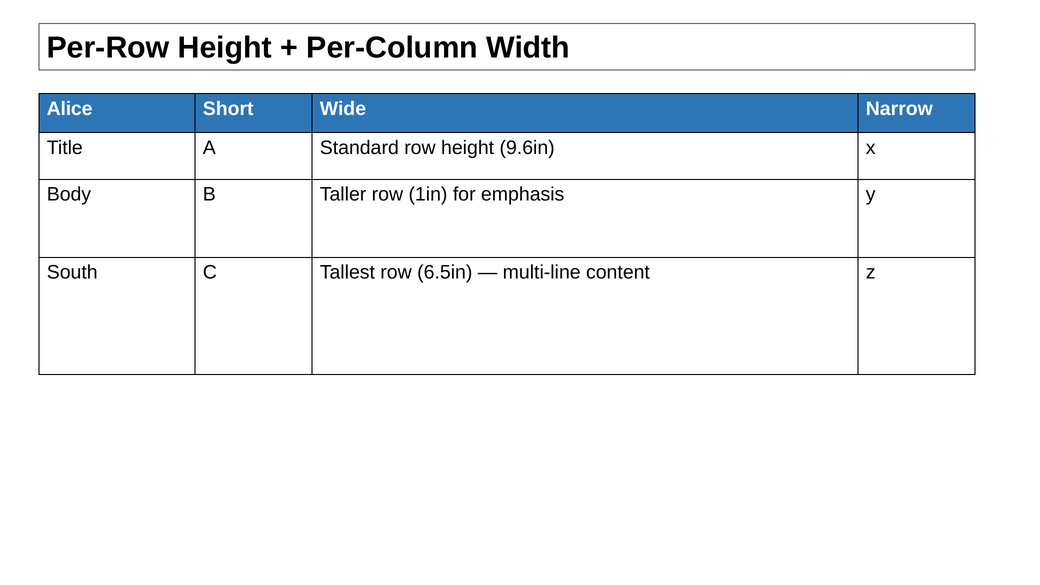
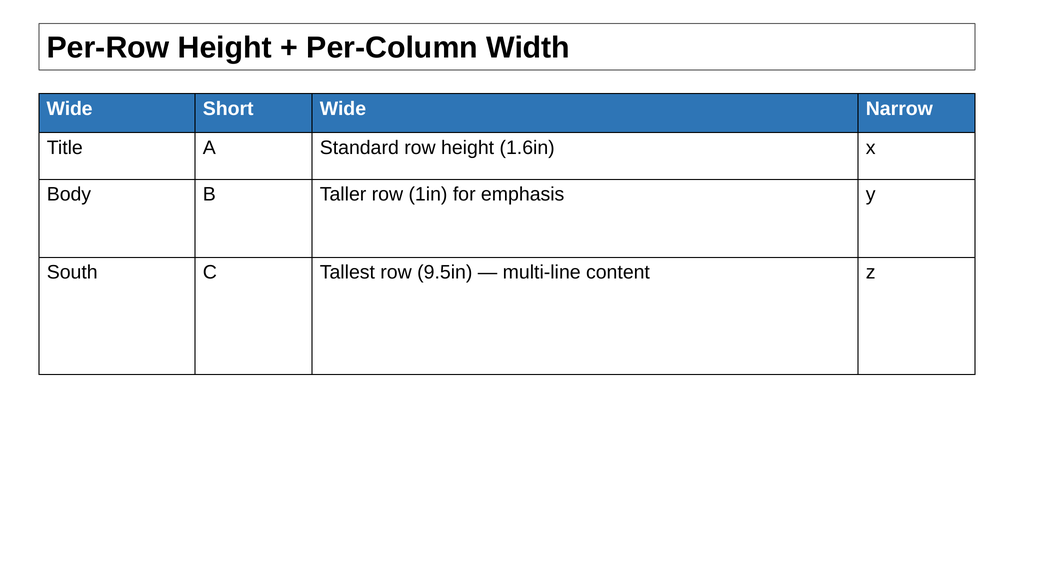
Alice at (70, 109): Alice -> Wide
9.6in: 9.6in -> 1.6in
6.5in: 6.5in -> 9.5in
